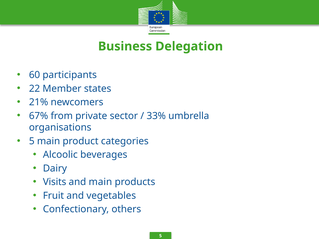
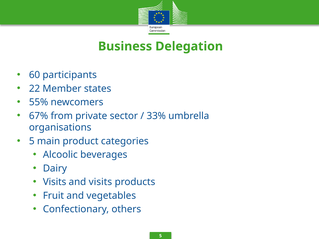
21%: 21% -> 55%
and main: main -> visits
